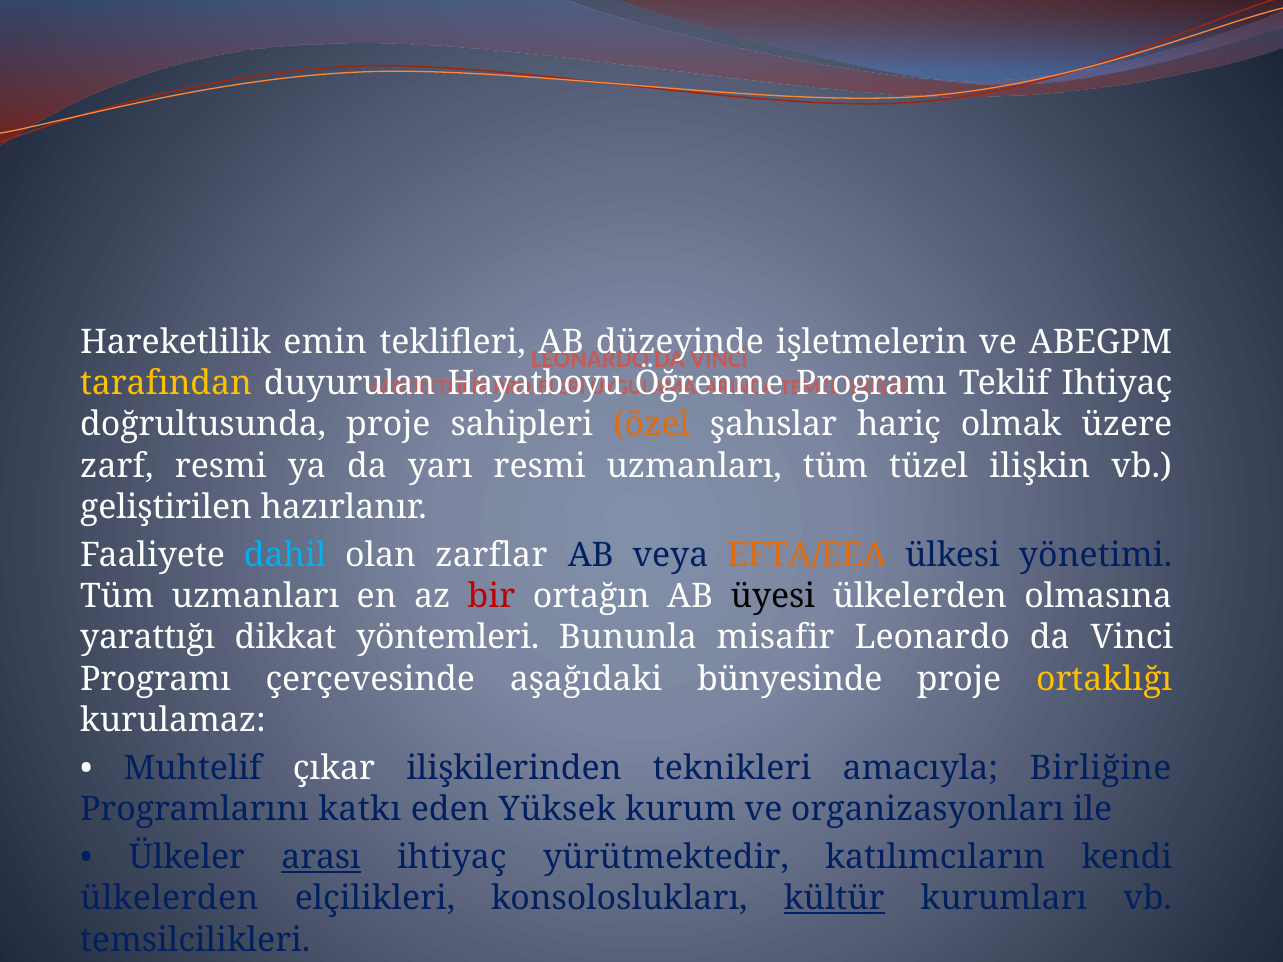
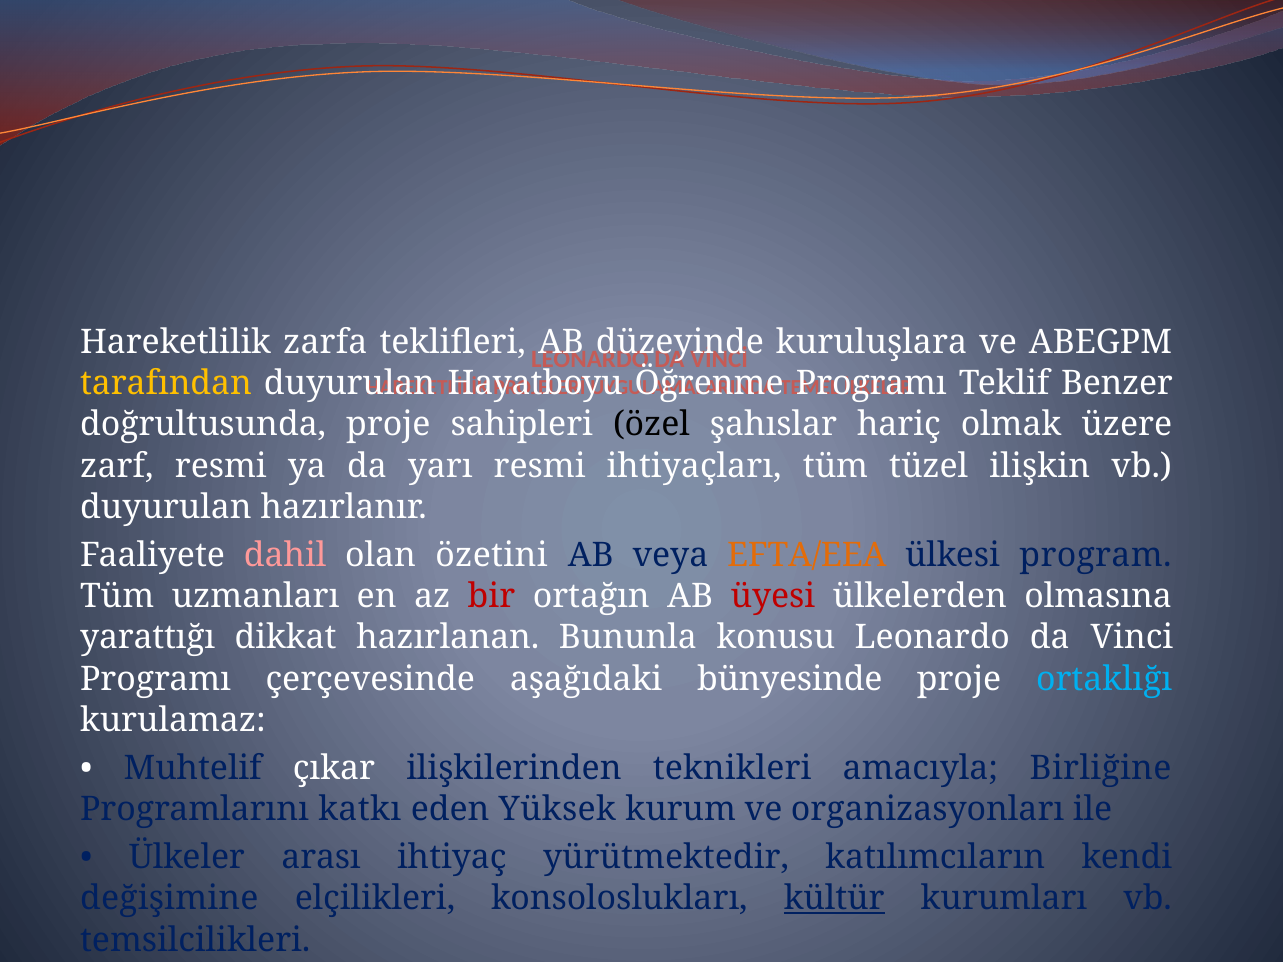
emin: emin -> zarfa
işletmelerin: işletmelerin -> kuruluşlara
Teklif Ihtiyaç: Ihtiyaç -> Benzer
özel colour: orange -> black
resmi uzmanları: uzmanları -> ihtiyaçları
geliştirilen at (166, 507): geliştirilen -> duyurulan
dahil colour: light blue -> pink
zarflar: zarflar -> özetini
yönetimi: yönetimi -> program
üyesi colour: black -> red
yöntemleri: yöntemleri -> hazırlanan
misafir: misafir -> konusu
ortaklığı colour: yellow -> light blue
arası underline: present -> none
ülkelerden at (169, 899): ülkelerden -> değişimine
